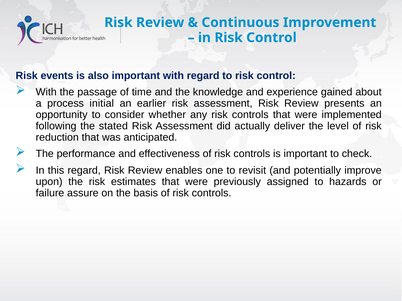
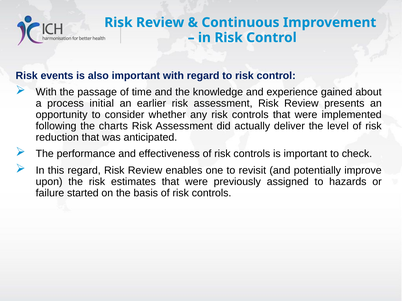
stated: stated -> charts
assure: assure -> started
